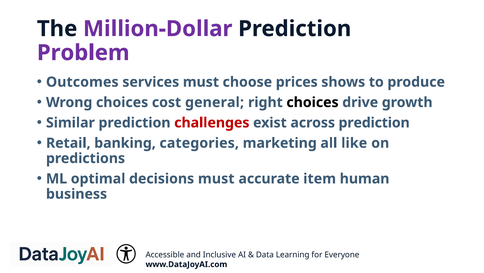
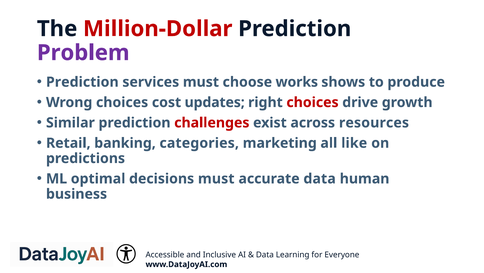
Million-Dollar colour: purple -> red
Outcomes at (82, 82): Outcomes -> Prediction
prices: prices -> works
general: general -> updates
choices at (313, 102) colour: black -> red
across prediction: prediction -> resources
accurate item: item -> data
